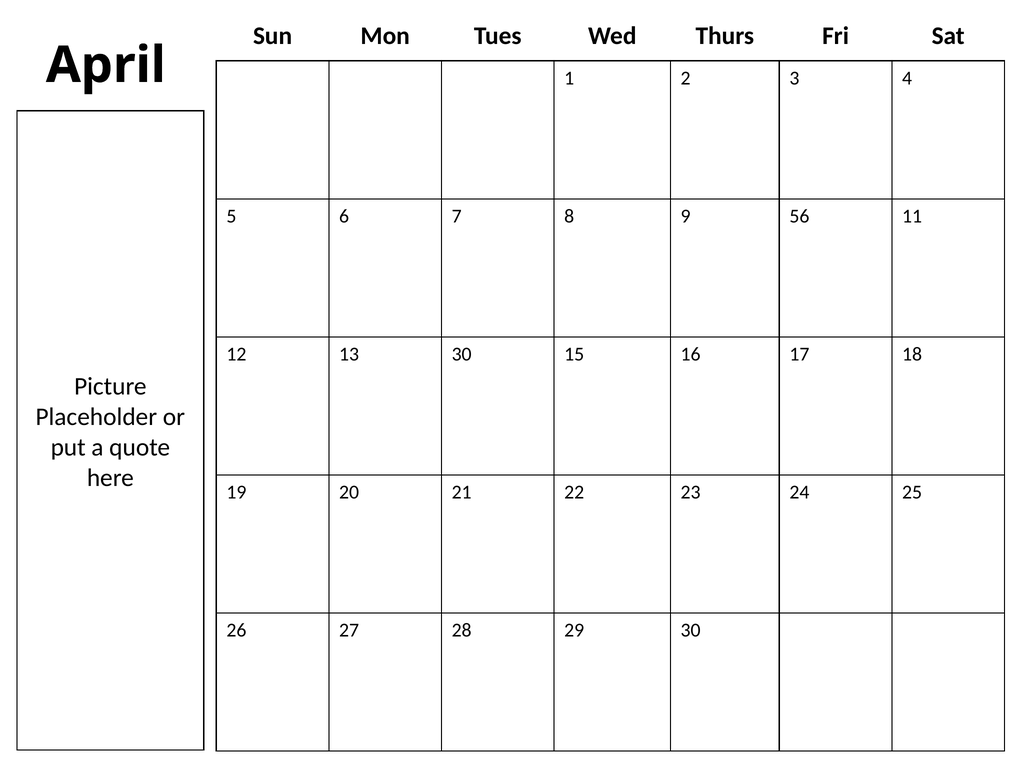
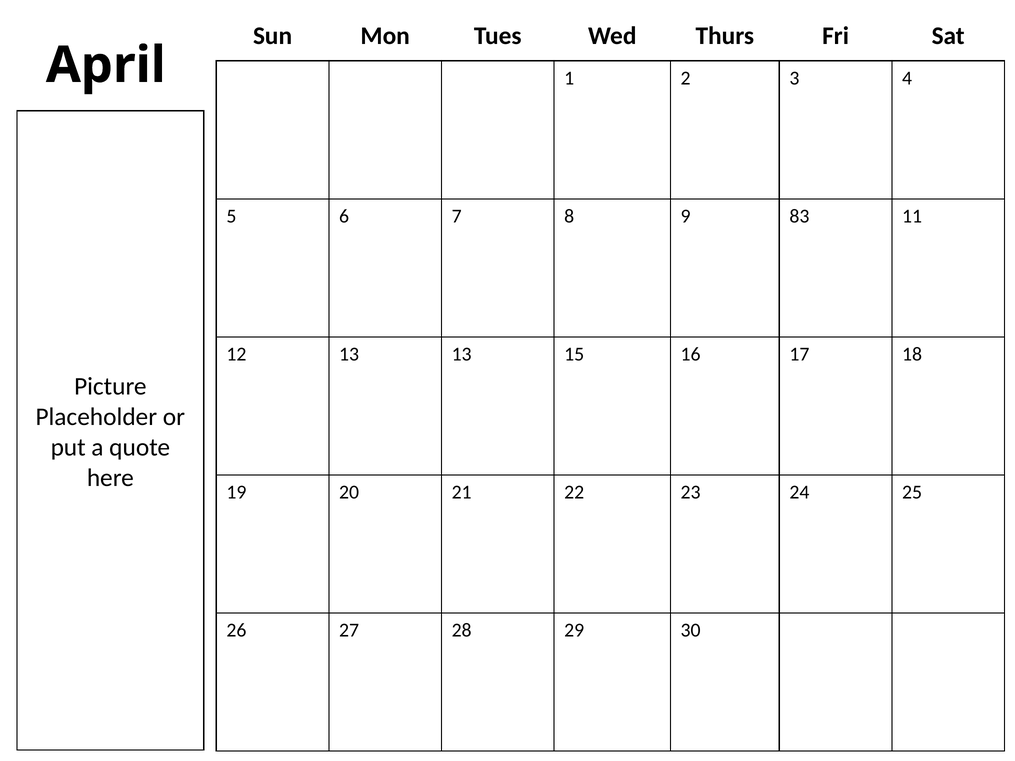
56: 56 -> 83
13 30: 30 -> 13
